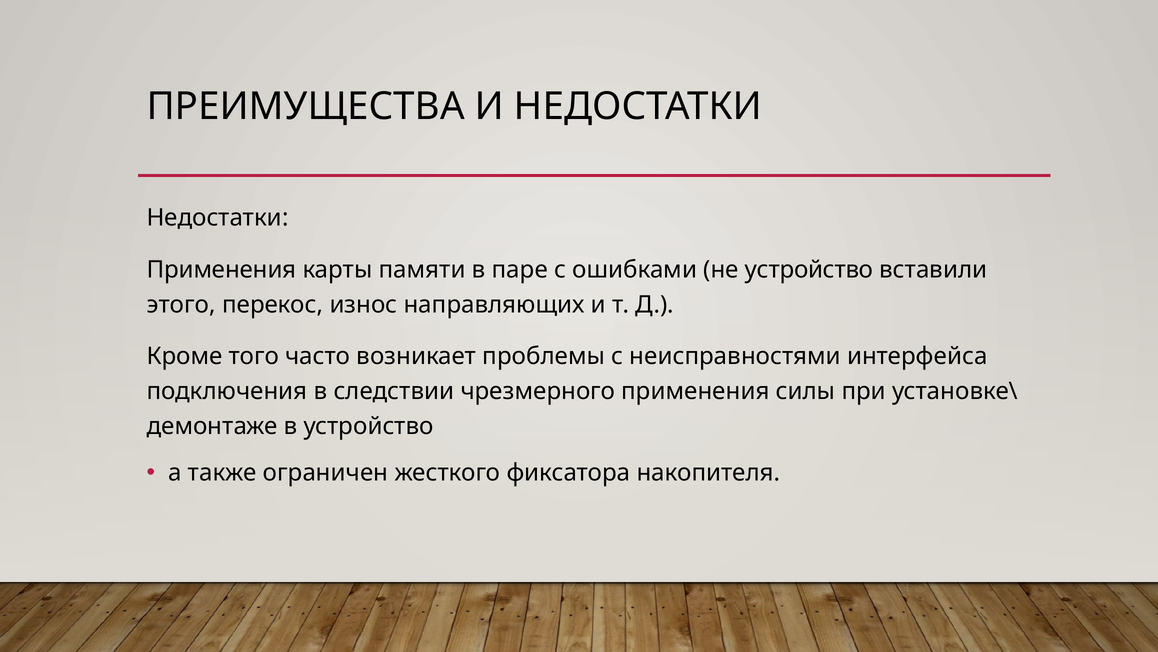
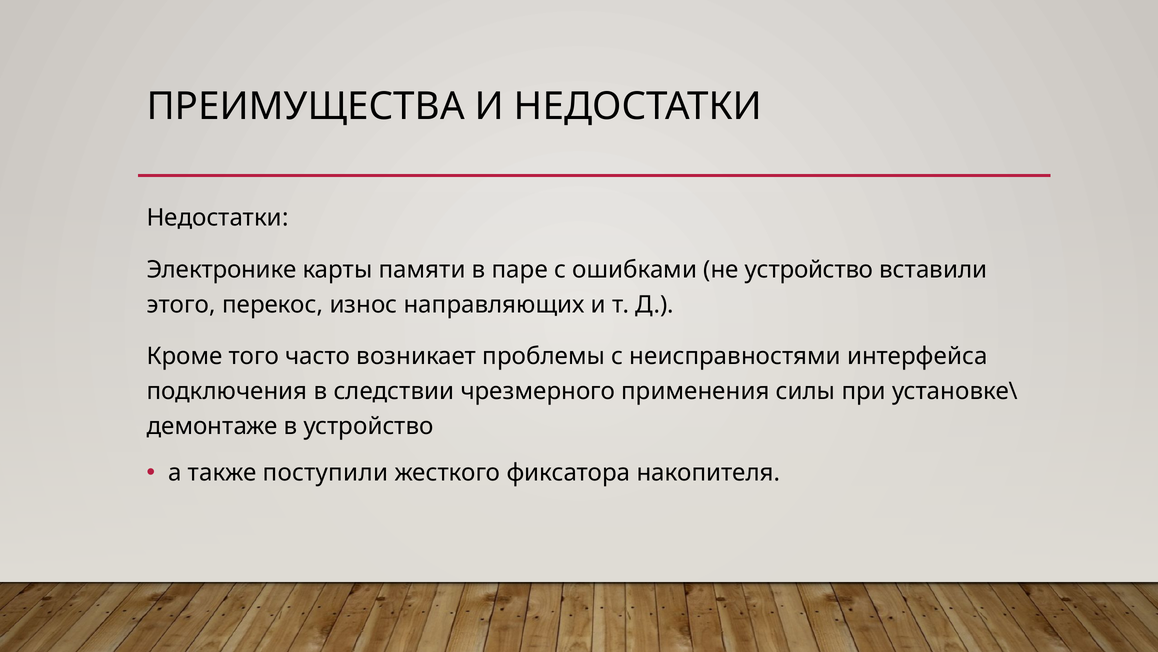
Применения at (221, 270): Применения -> Электронике
ограничен: ограничен -> поступили
